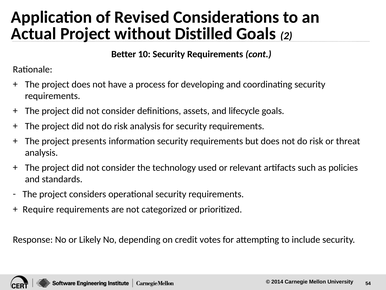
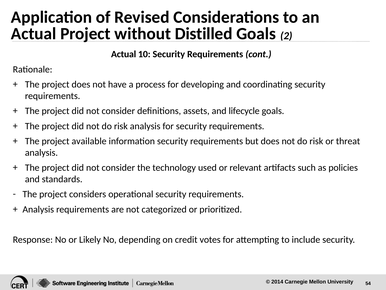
Better at (124, 54): Better -> Actual
presents: presents -> available
Require at (38, 209): Require -> Analysis
